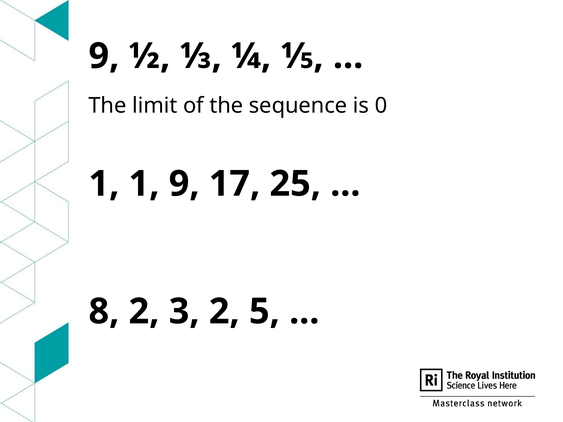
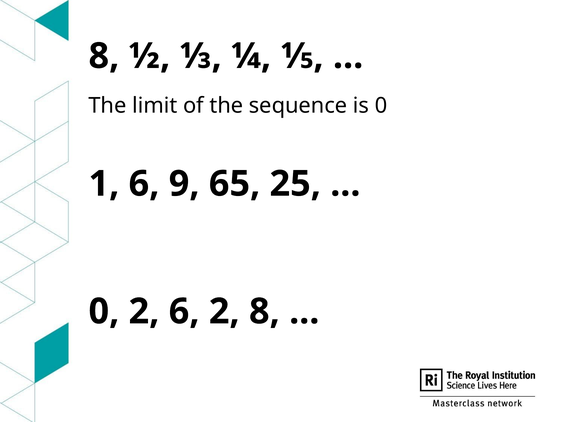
9 at (104, 56): 9 -> 8
1 1: 1 -> 6
17: 17 -> 65
8 at (104, 312): 8 -> 0
2 3: 3 -> 6
2 5: 5 -> 8
